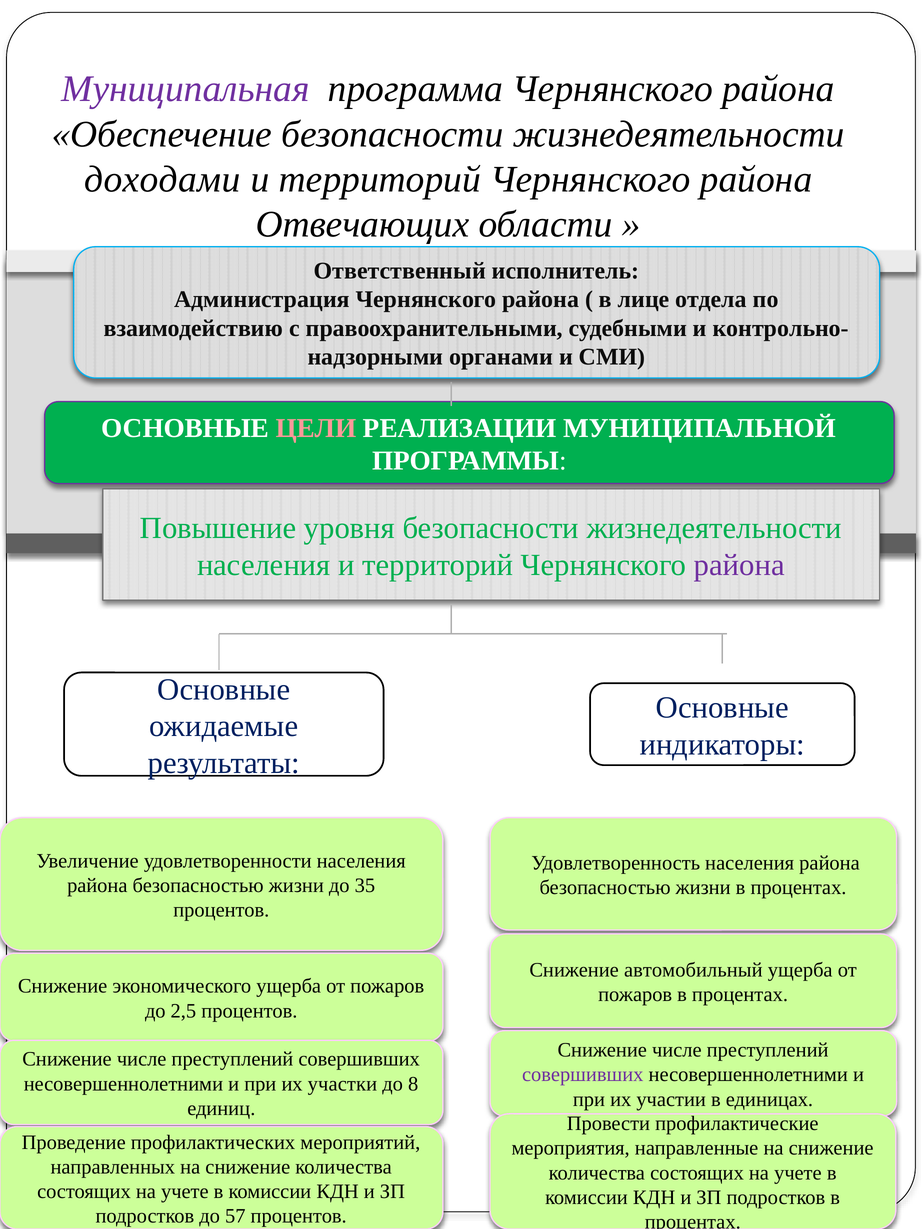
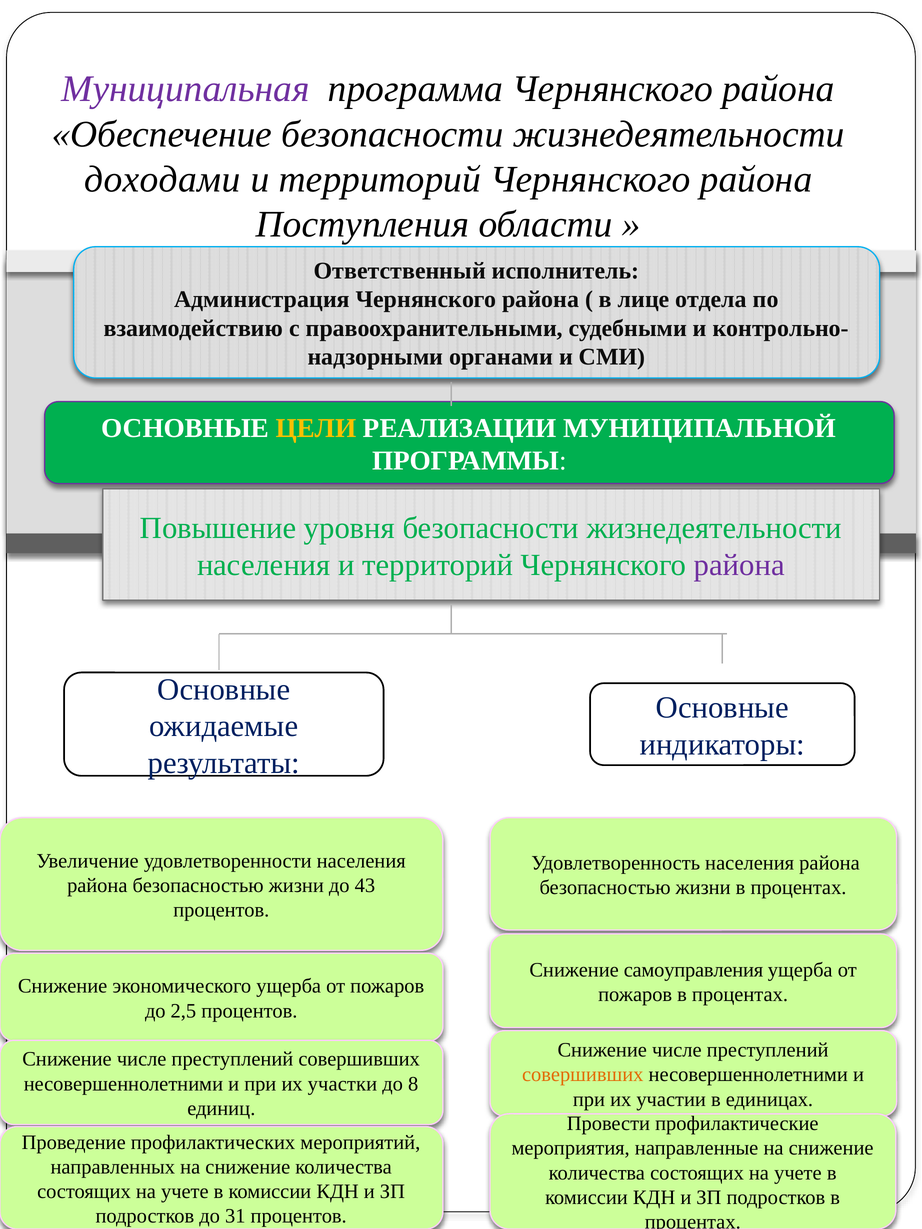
Отвечающих: Отвечающих -> Поступления
ЦЕЛИ colour: pink -> yellow
35: 35 -> 43
автомобильный: автомобильный -> самоуправления
совершивших at (583, 1075) colour: purple -> orange
57: 57 -> 31
